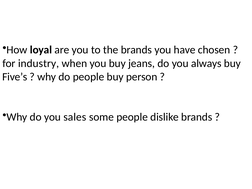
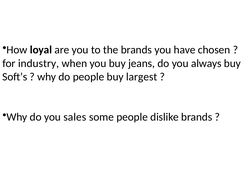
Five’s: Five’s -> Soft’s
person: person -> largest
